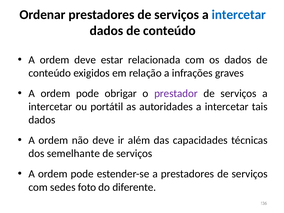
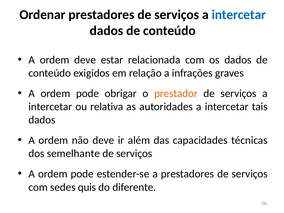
prestador colour: purple -> orange
portátil: portátil -> relativa
foto: foto -> quis
